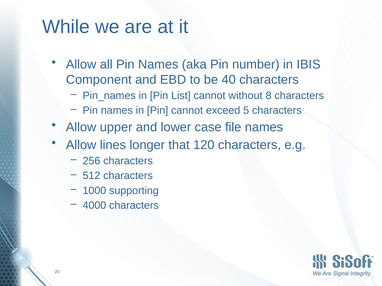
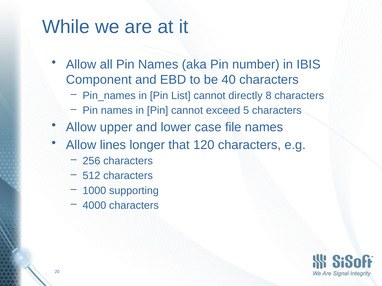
without: without -> directly
